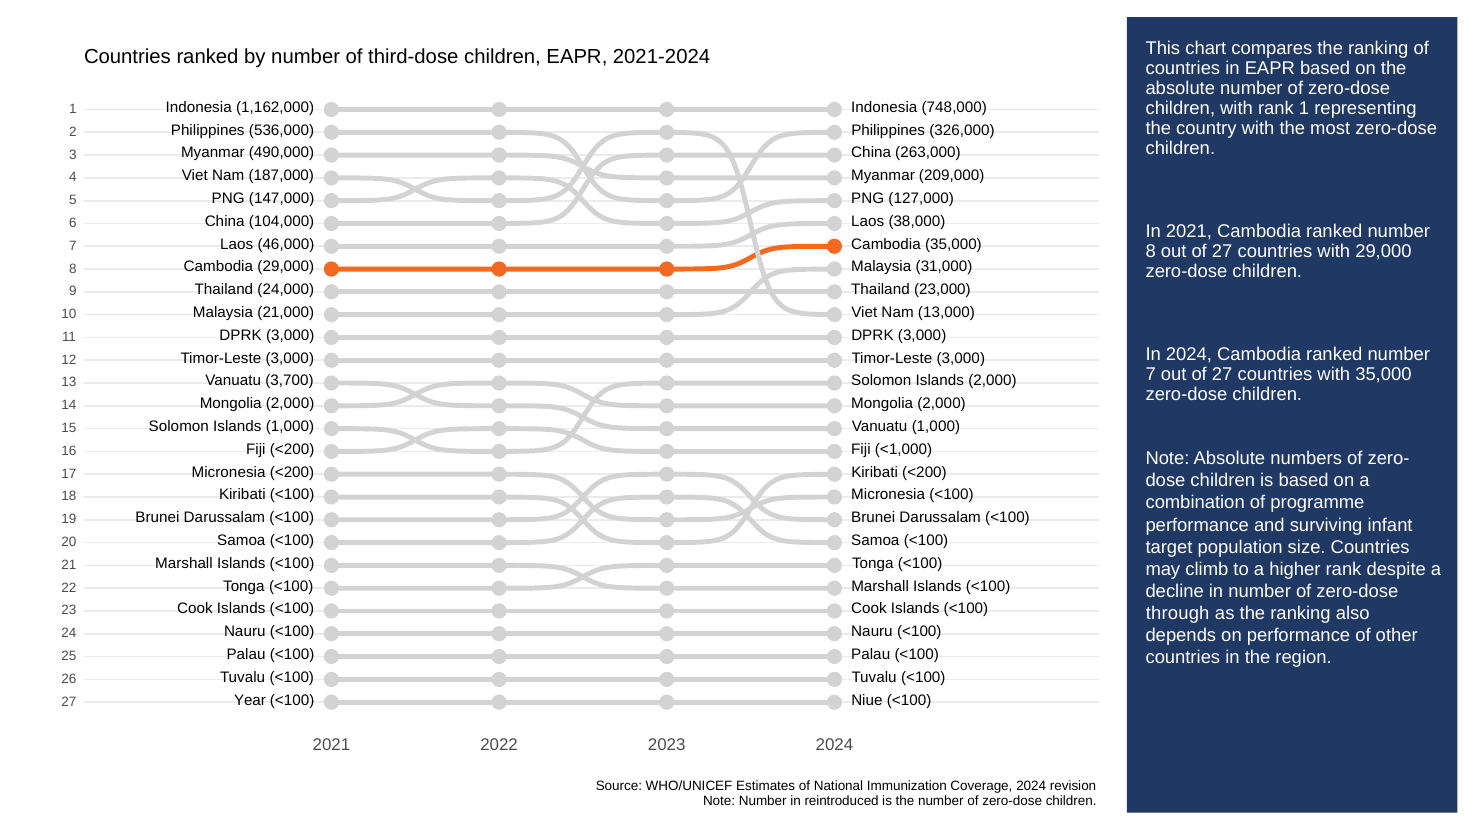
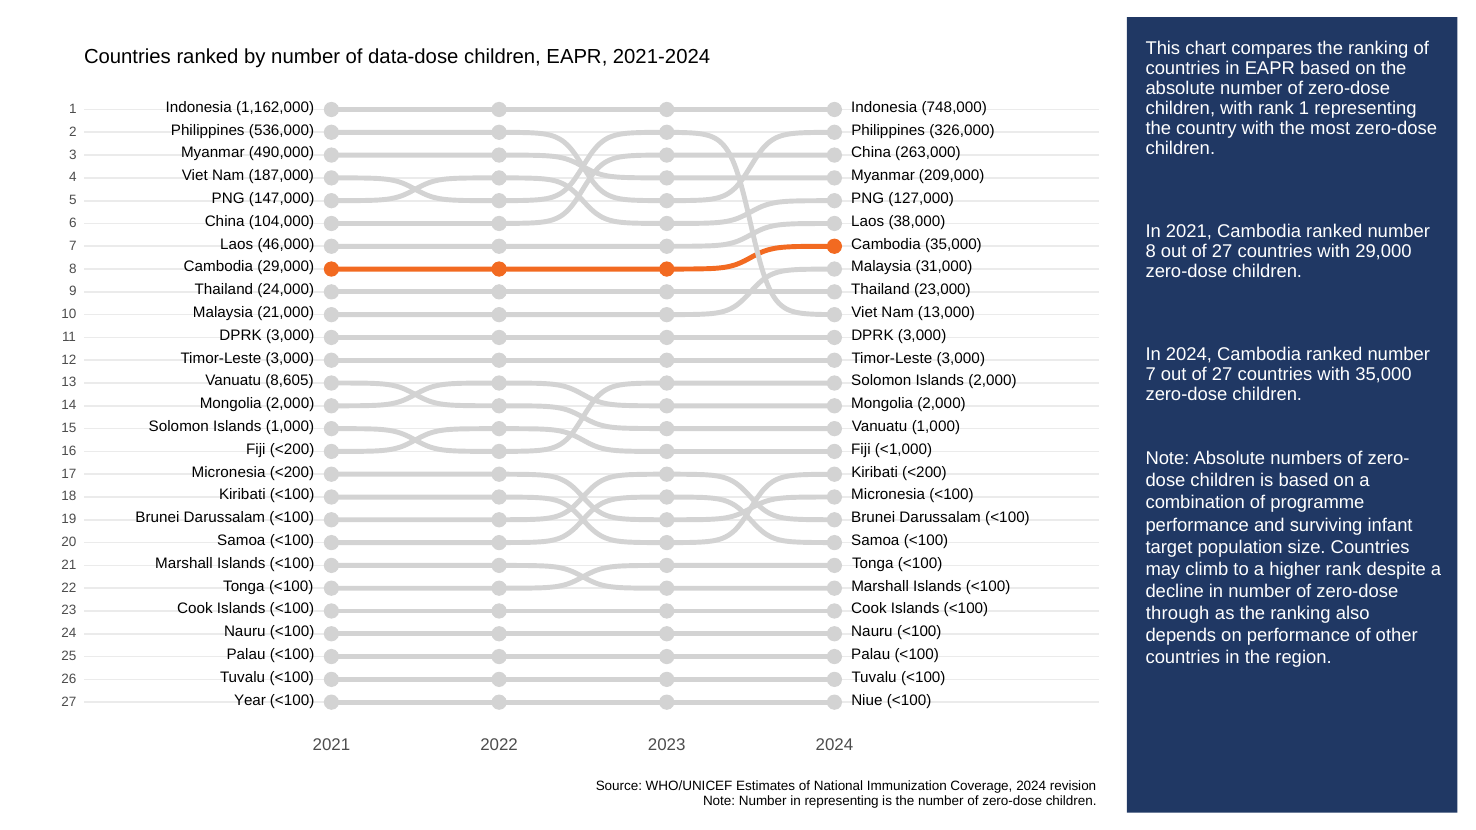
third-dose: third-dose -> data-dose
3,700: 3,700 -> 8,605
in reintroduced: reintroduced -> representing
